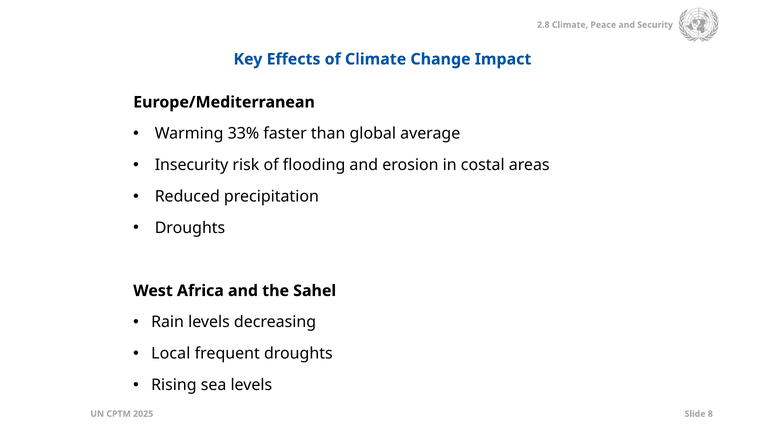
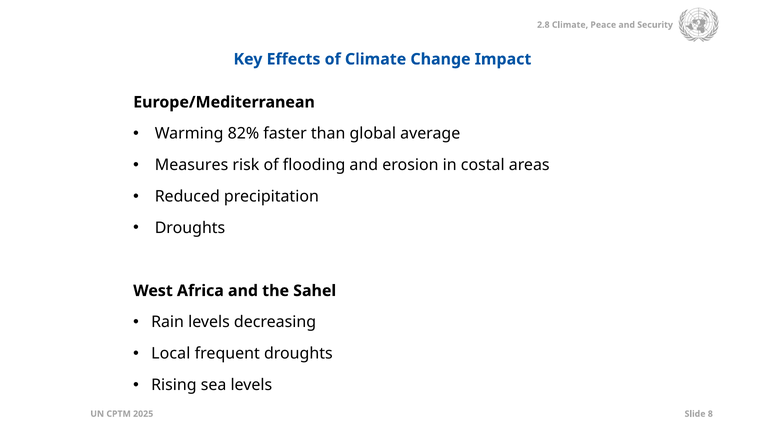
33%: 33% -> 82%
Insecurity: Insecurity -> Measures
